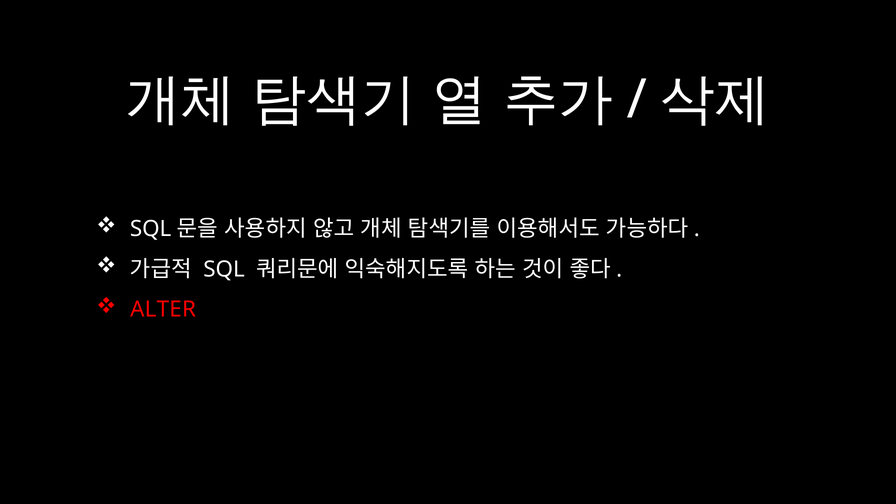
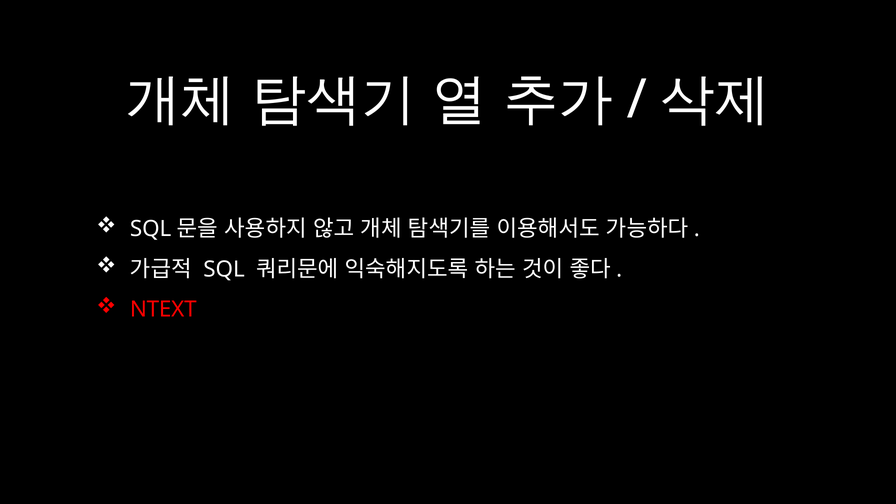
ALTER: ALTER -> NTEXT
